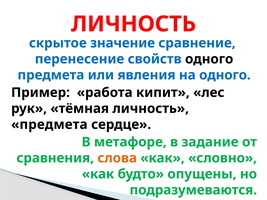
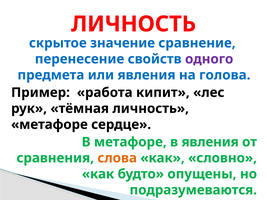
одного at (209, 59) colour: black -> purple
на одного: одного -> голова
предмета at (49, 125): предмета -> метафоре
в задание: задание -> явления
